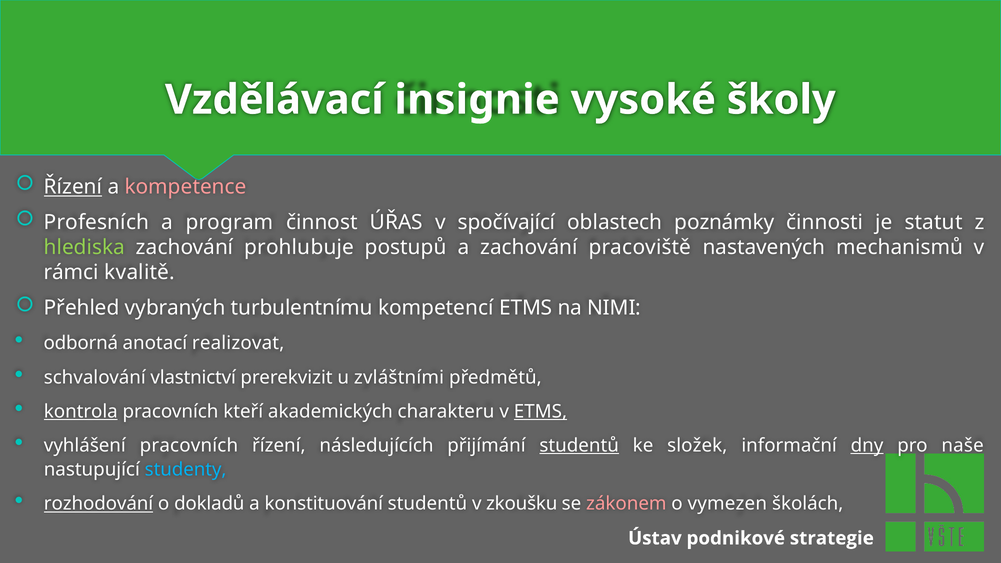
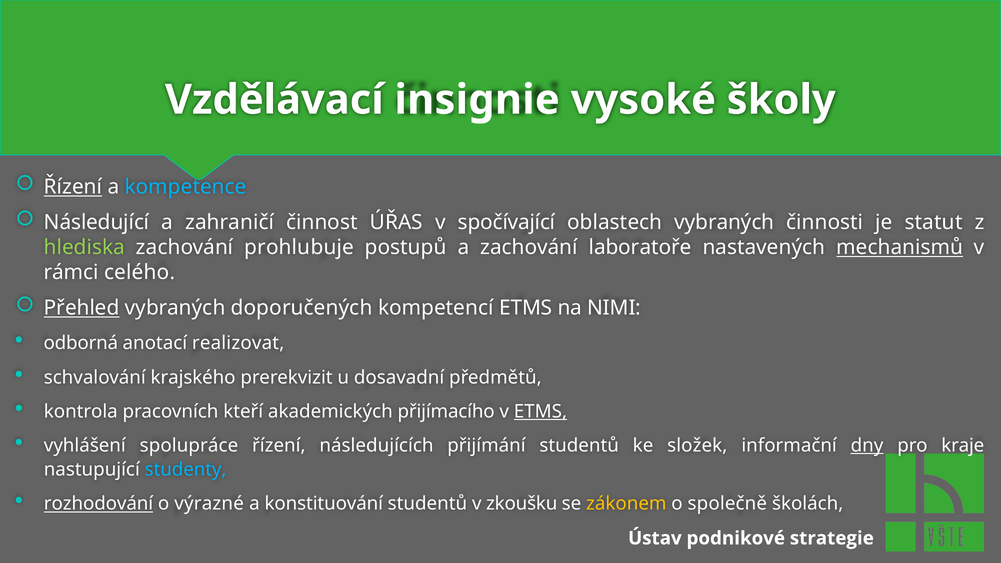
kompetence colour: pink -> light blue
Profesních: Profesních -> Následující
program: program -> zahraničí
oblastech poznámky: poznámky -> vybraných
pracoviště: pracoviště -> laboratoře
mechanismů underline: none -> present
kvalitě: kvalitě -> celého
Přehled underline: none -> present
turbulentnímu: turbulentnímu -> doporučených
vlastnictví: vlastnictví -> krajského
zvláštními: zvláštními -> dosavadní
kontrola underline: present -> none
charakteru: charakteru -> přijímacího
vyhlášení pracovních: pracovních -> spolupráce
studentů at (579, 446) underline: present -> none
naše: naše -> kraje
dokladů: dokladů -> výrazné
zákonem colour: pink -> yellow
vymezen: vymezen -> společně
